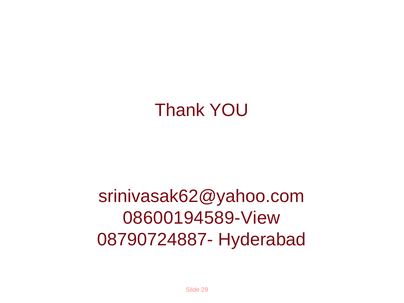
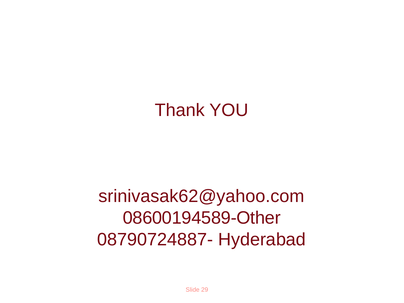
08600194589-View: 08600194589-View -> 08600194589-Other
